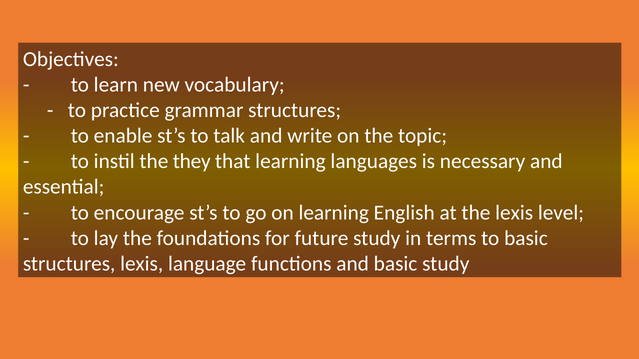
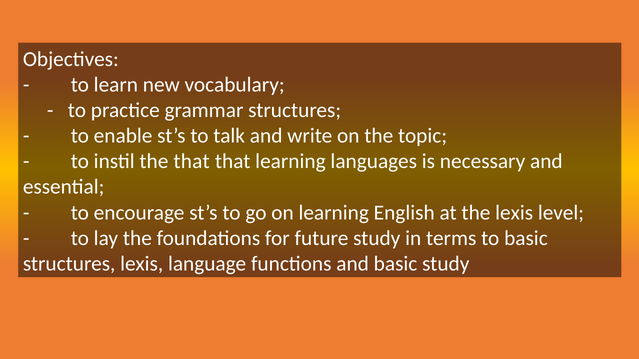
the they: they -> that
